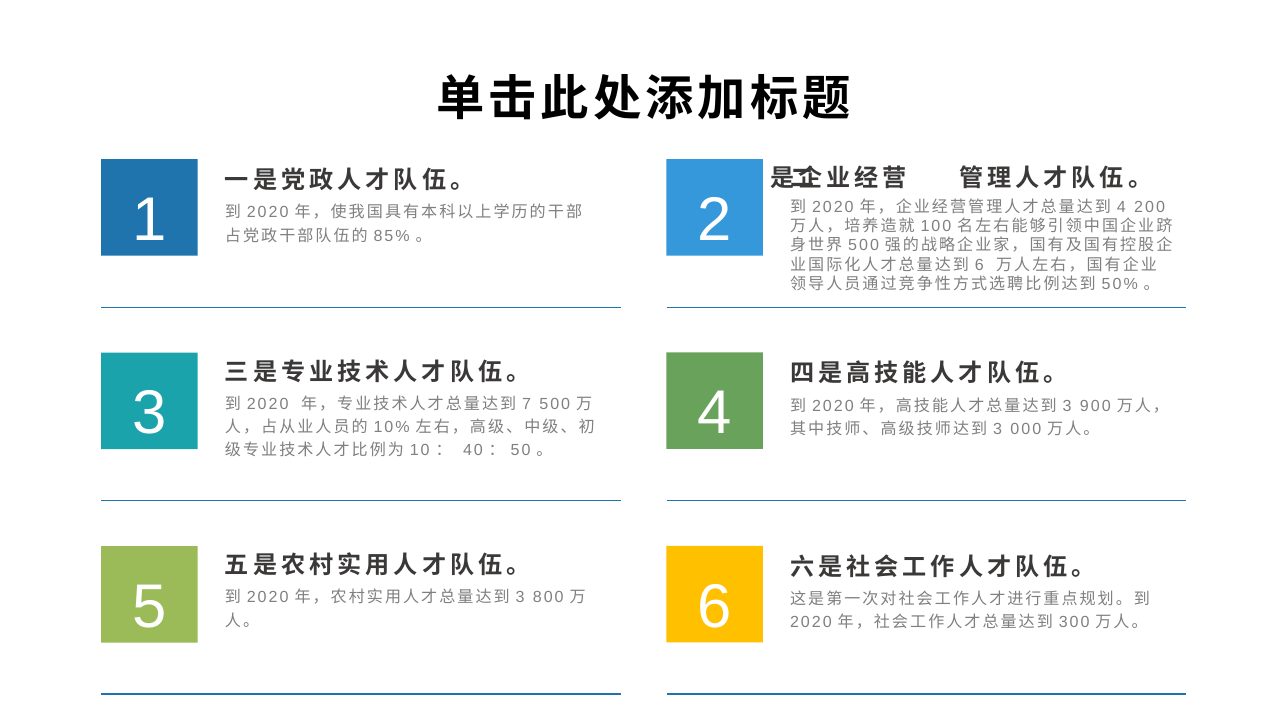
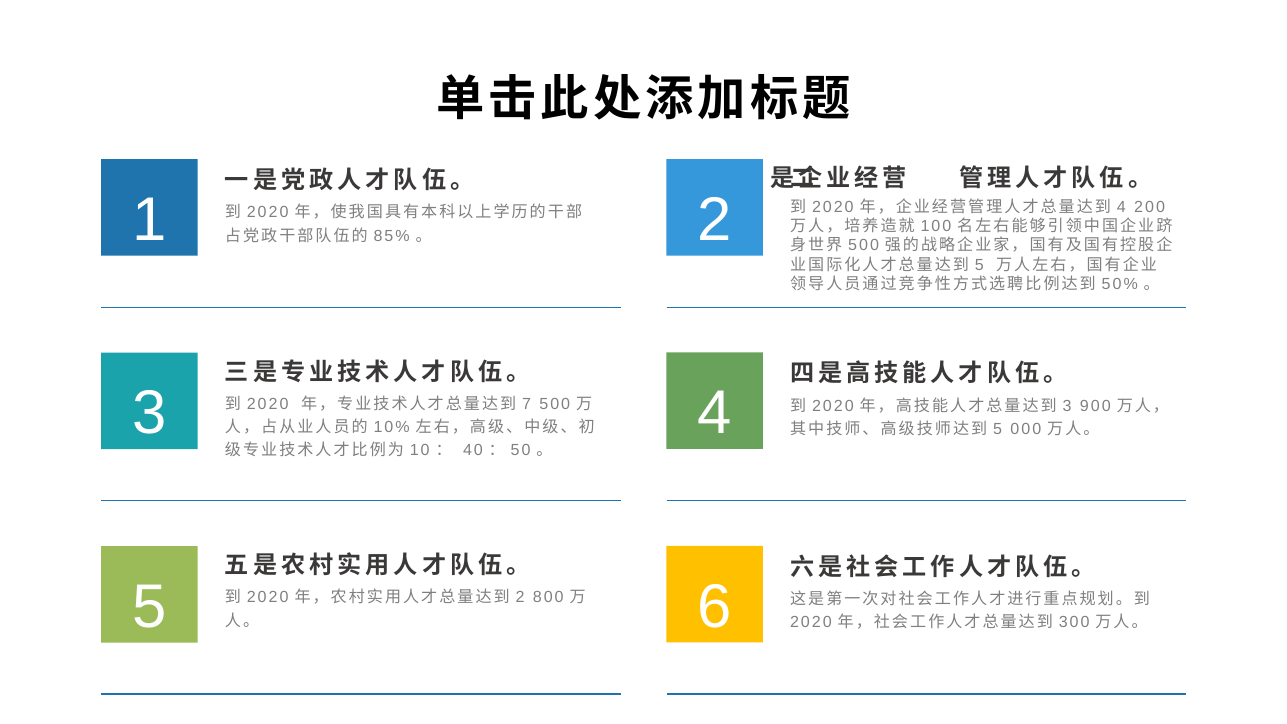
6 at (979, 265): 6 -> 5
3 at (998, 429): 3 -> 5
3 at (520, 598): 3 -> 2
